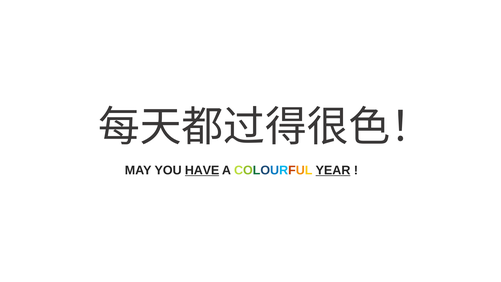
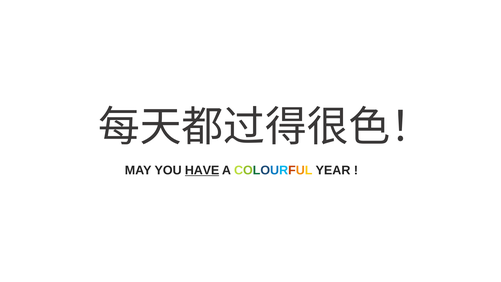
YEAR underline: present -> none
